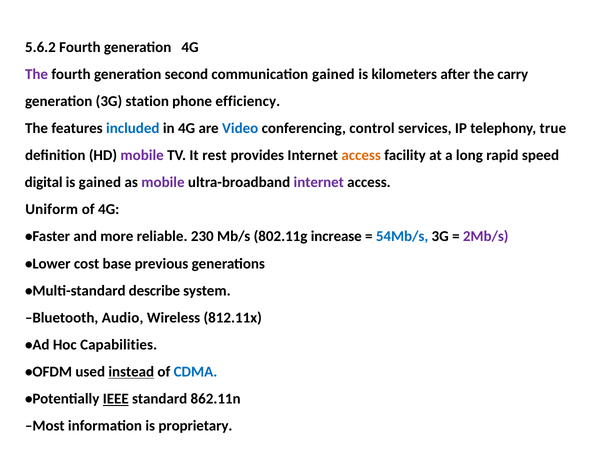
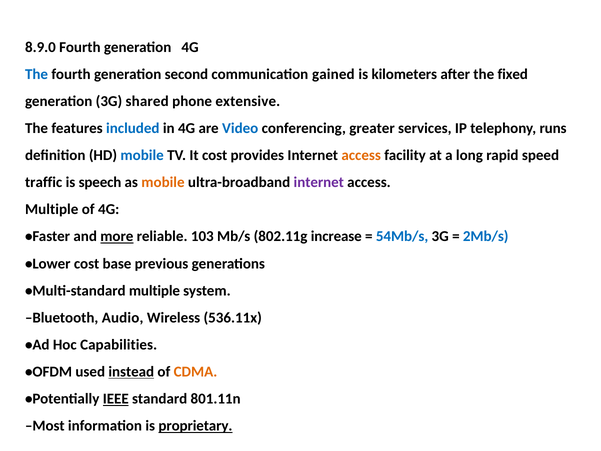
5.6.2: 5.6.2 -> 8.9.0
The at (37, 74) colour: purple -> blue
carry: carry -> fixed
station: station -> shared
efficiency: efficiency -> extensive
control: control -> greater
true: true -> runs
mobile at (142, 155) colour: purple -> blue
It rest: rest -> cost
digital: digital -> traffic
is gained: gained -> speech
mobile at (163, 182) colour: purple -> orange
Uniform at (52, 209): Uniform -> Multiple
more underline: none -> present
230: 230 -> 103
2Mb/s colour: purple -> blue
Multi-standard describe: describe -> multiple
812.11x: 812.11x -> 536.11x
CDMA colour: blue -> orange
862.11n: 862.11n -> 801.11n
proprietary underline: none -> present
